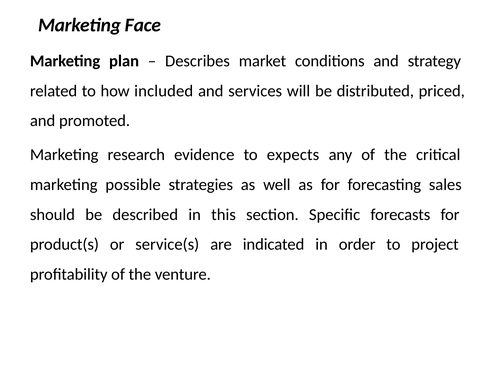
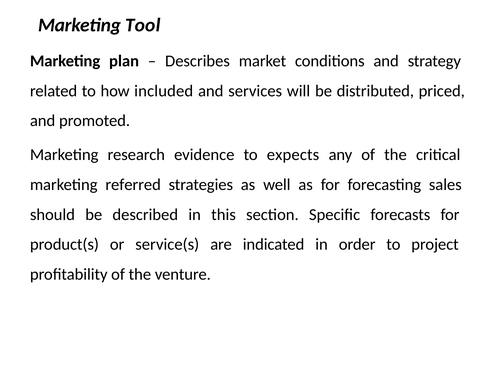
Face: Face -> Tool
possible: possible -> referred
